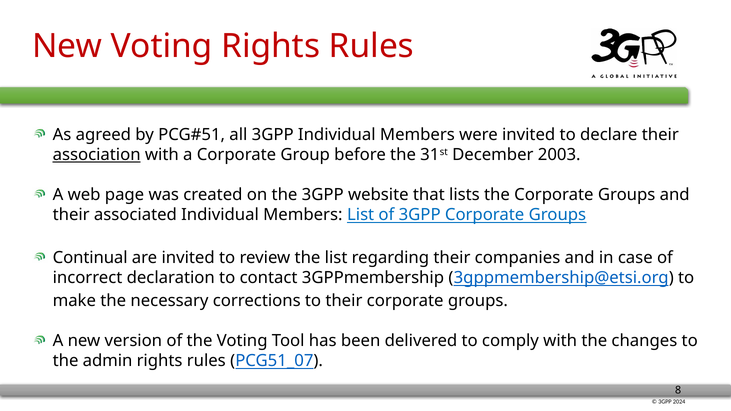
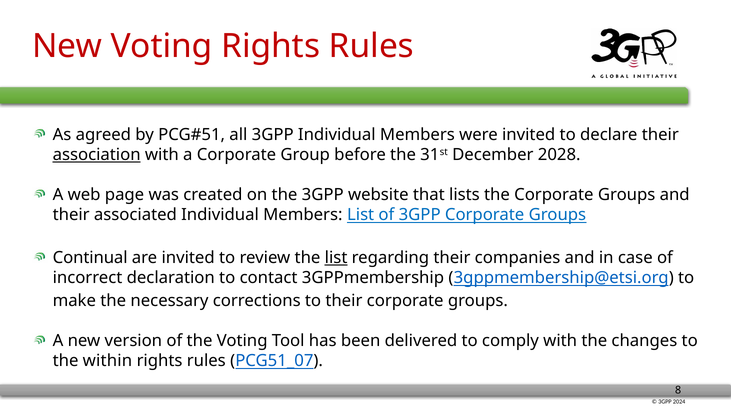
2003: 2003 -> 2028
list at (336, 258) underline: none -> present
admin: admin -> within
